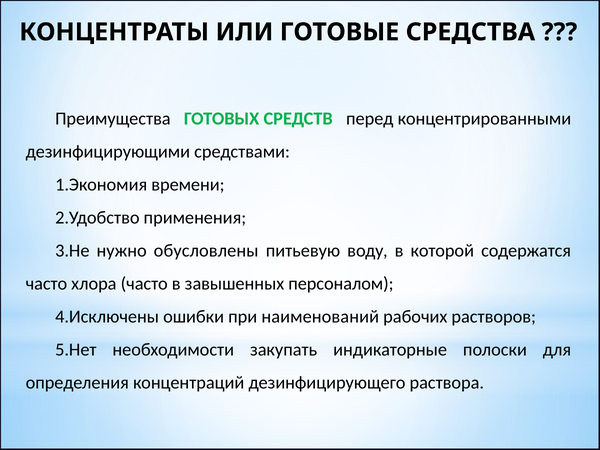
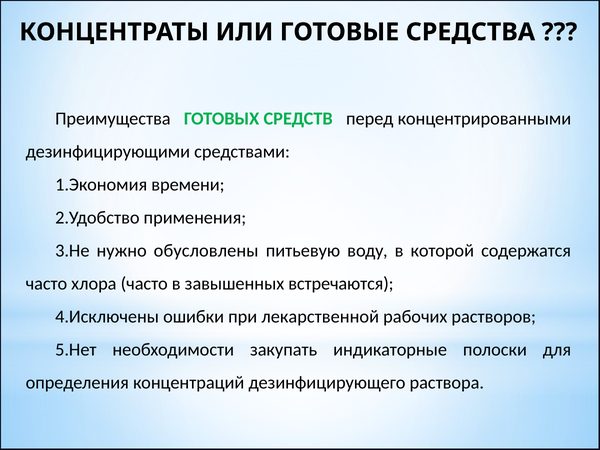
персоналом: персоналом -> встречаются
наименований: наименований -> лекарственной
